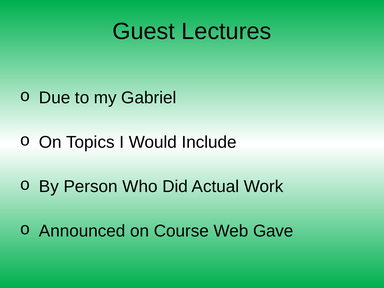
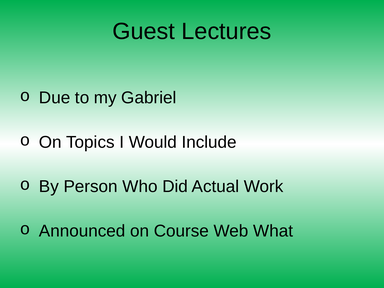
Gave: Gave -> What
